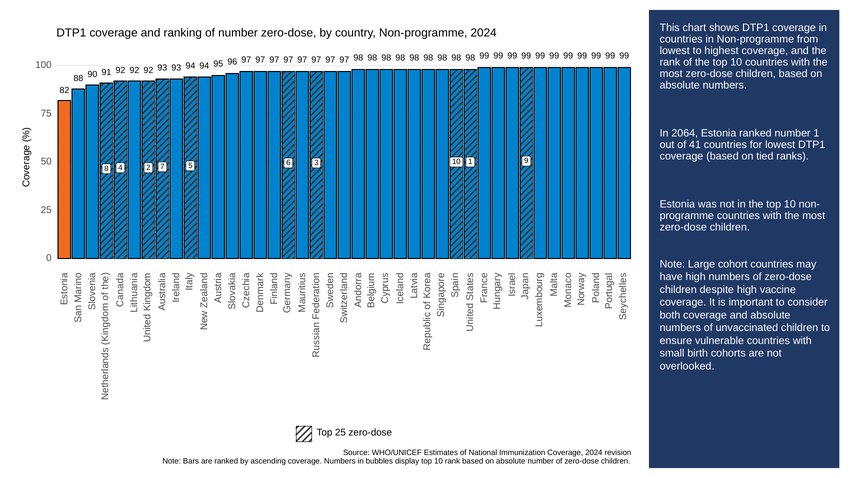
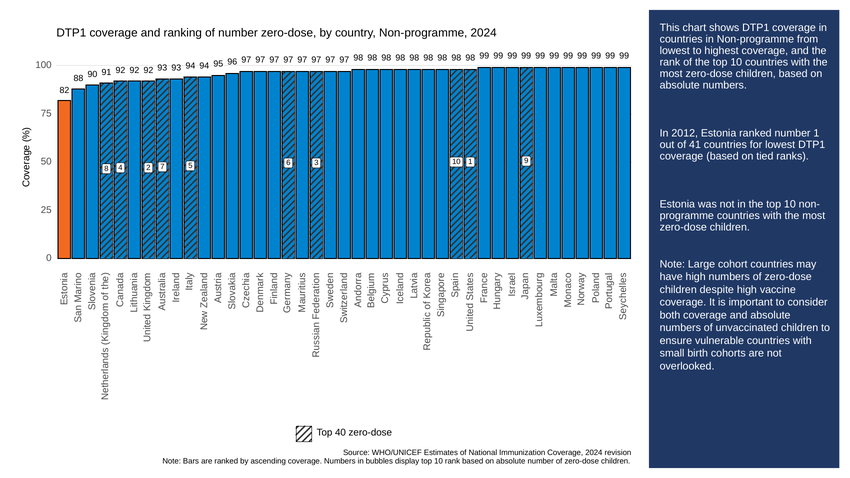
2064: 2064 -> 2012
Top 25: 25 -> 40
